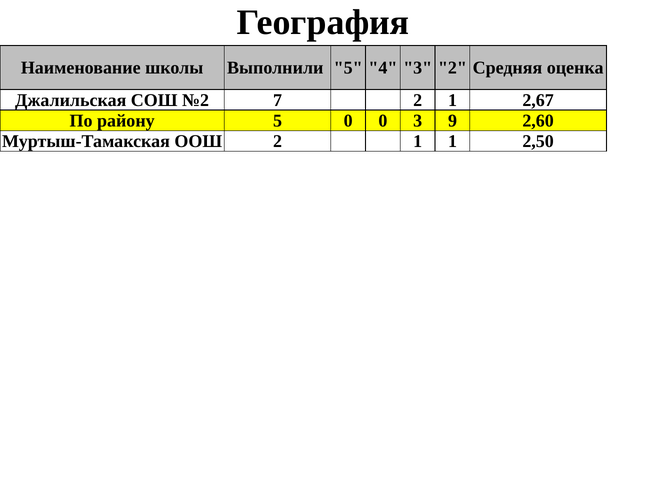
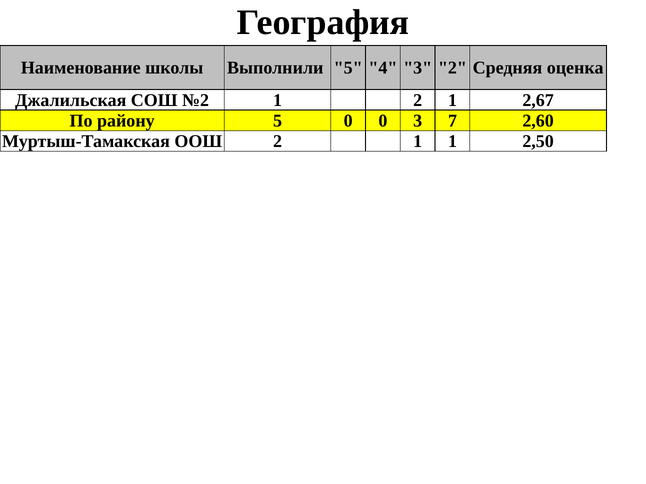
№2 7: 7 -> 1
9: 9 -> 7
